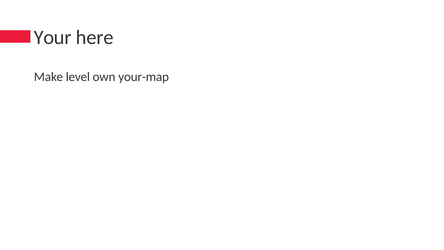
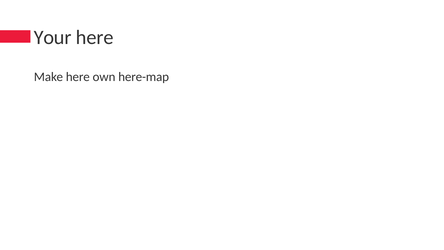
Make level: level -> here
your-map: your-map -> here-map
